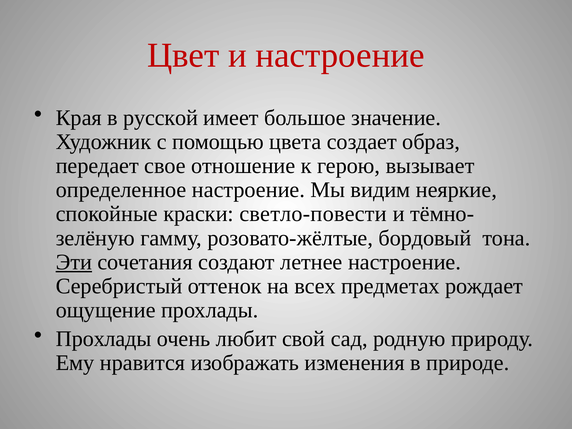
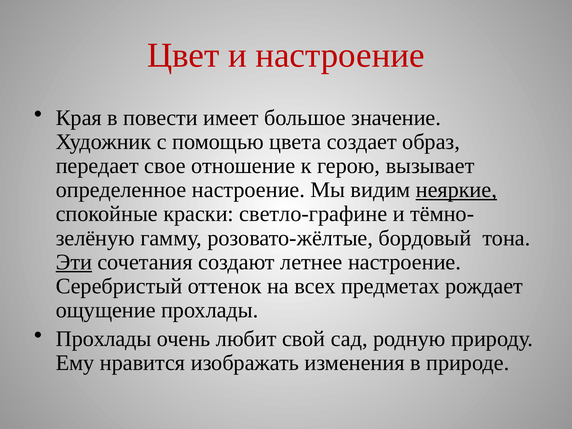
русской: русской -> повести
неяркие underline: none -> present
светло-повести: светло-повести -> светло-графине
